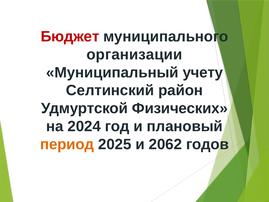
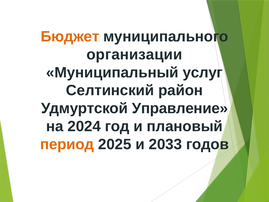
Бюджет colour: red -> orange
учету: учету -> услуг
Физических: Физических -> Управление
2062: 2062 -> 2033
